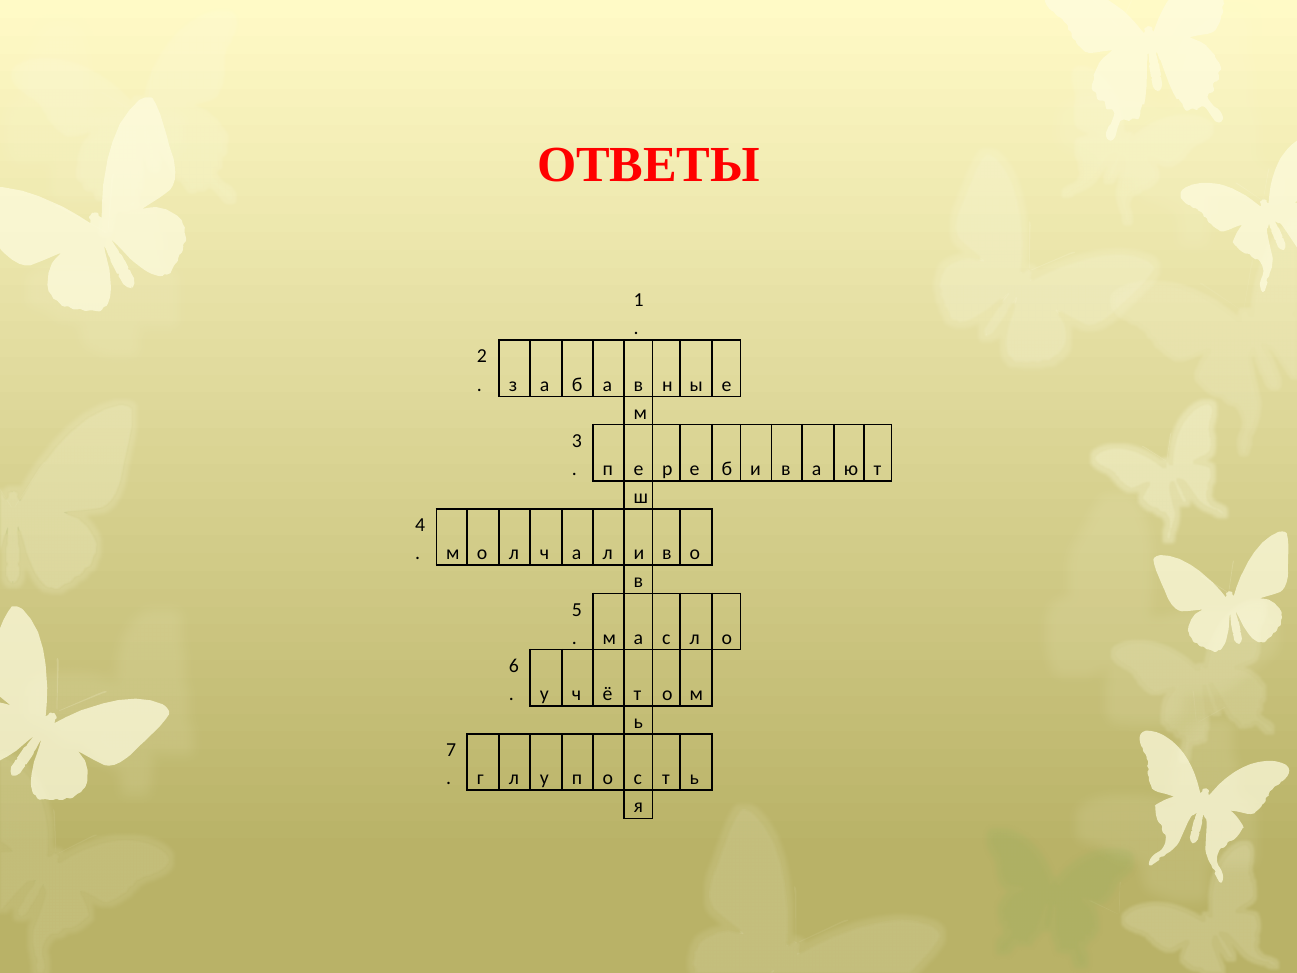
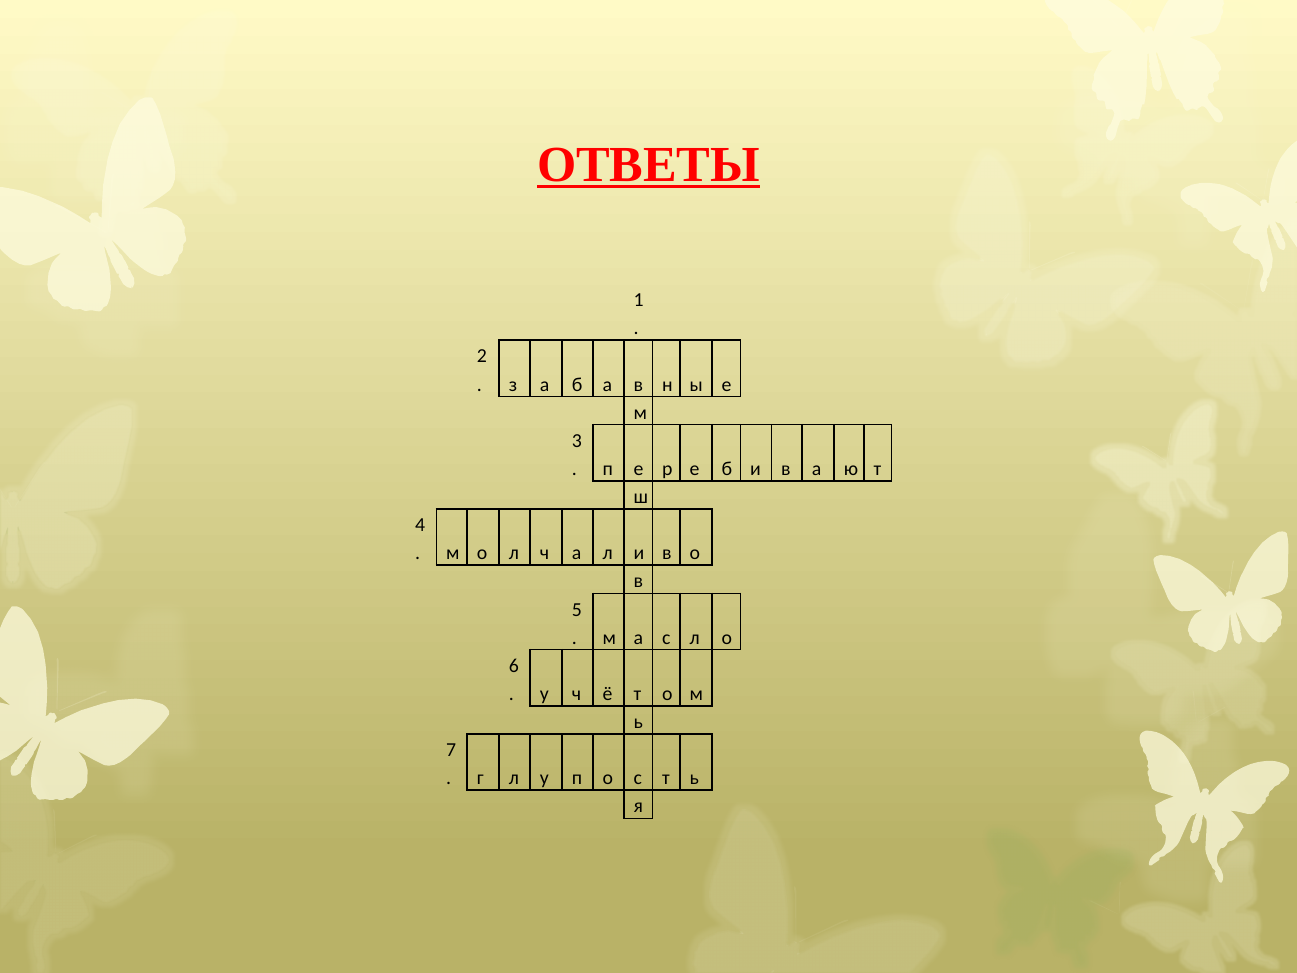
ОТВЕТЫ underline: none -> present
